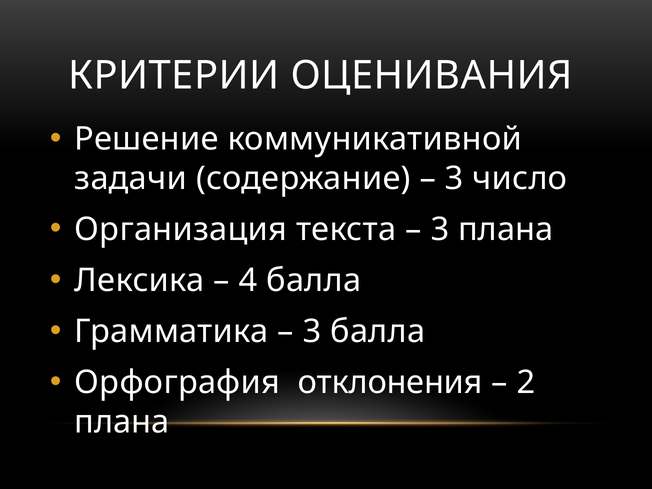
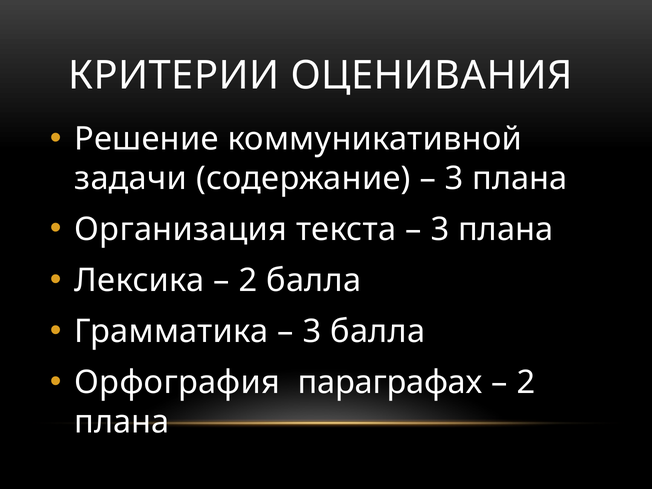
число at (520, 178): число -> плана
4 at (248, 280): 4 -> 2
отклонения: отклонения -> параграфах
